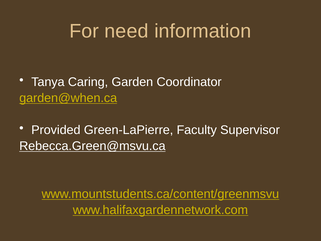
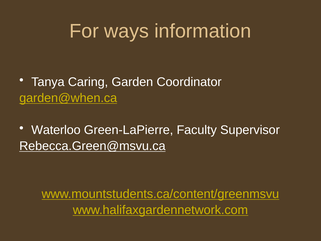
need: need -> ways
Provided: Provided -> Waterloo
